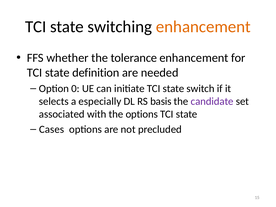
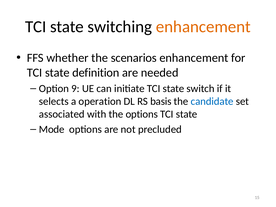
tolerance: tolerance -> scenarios
0: 0 -> 9
especially: especially -> operation
candidate colour: purple -> blue
Cases: Cases -> Mode
